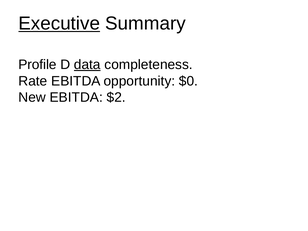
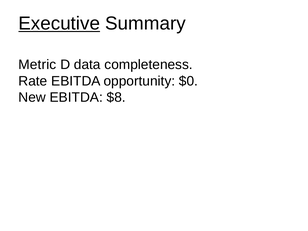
Profile: Profile -> Metric
data underline: present -> none
$2: $2 -> $8
